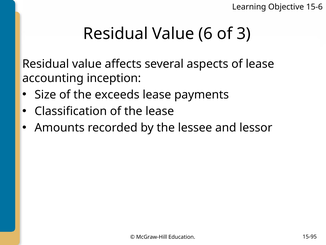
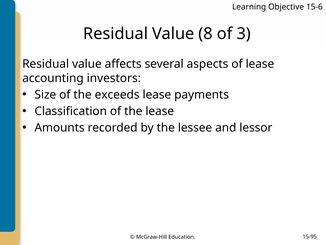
6: 6 -> 8
inception: inception -> investors
